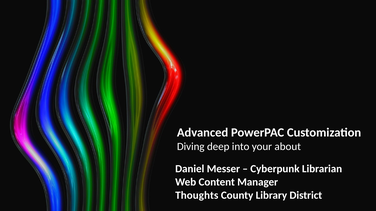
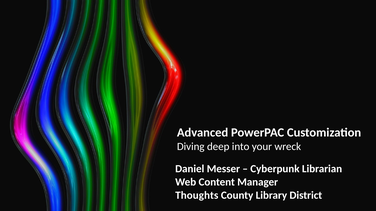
about: about -> wreck
